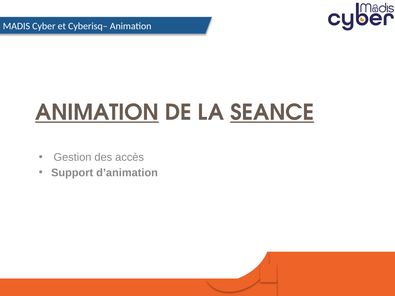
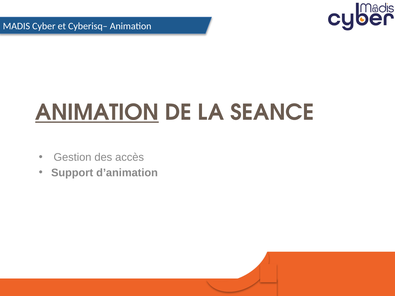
SEANCE underline: present -> none
